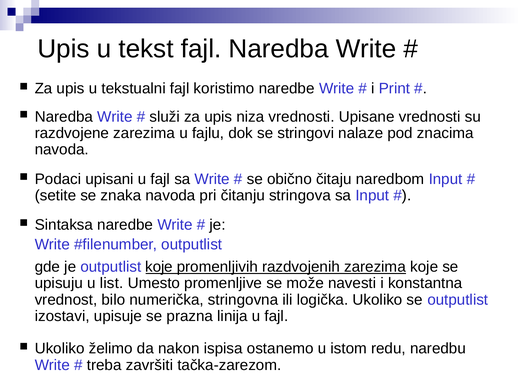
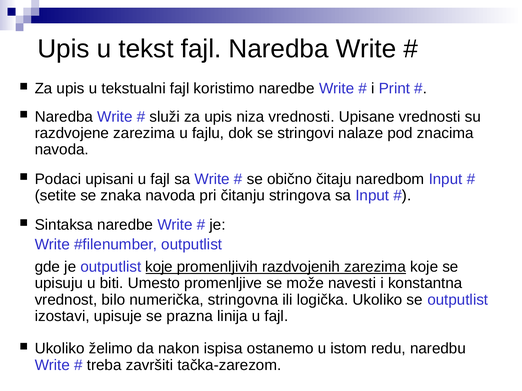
list: list -> biti
